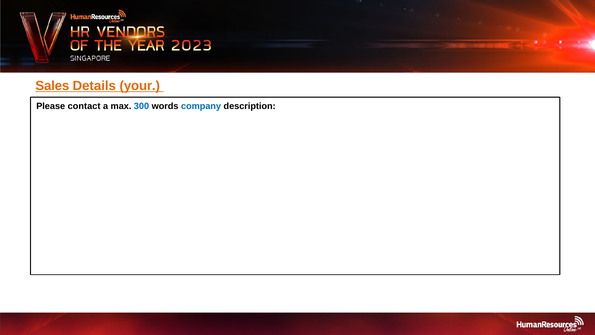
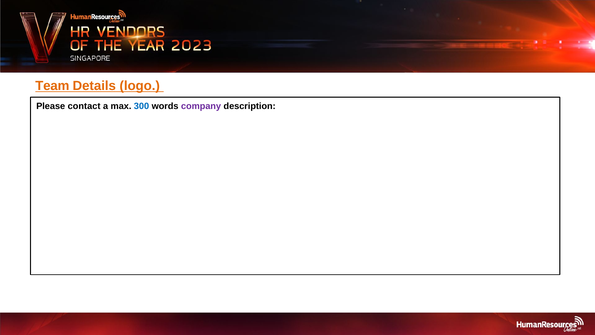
Sales: Sales -> Team
your: your -> logo
company colour: blue -> purple
